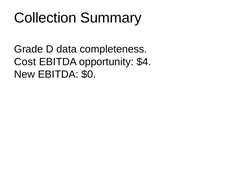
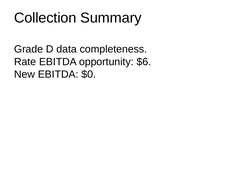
Cost: Cost -> Rate
$4: $4 -> $6
